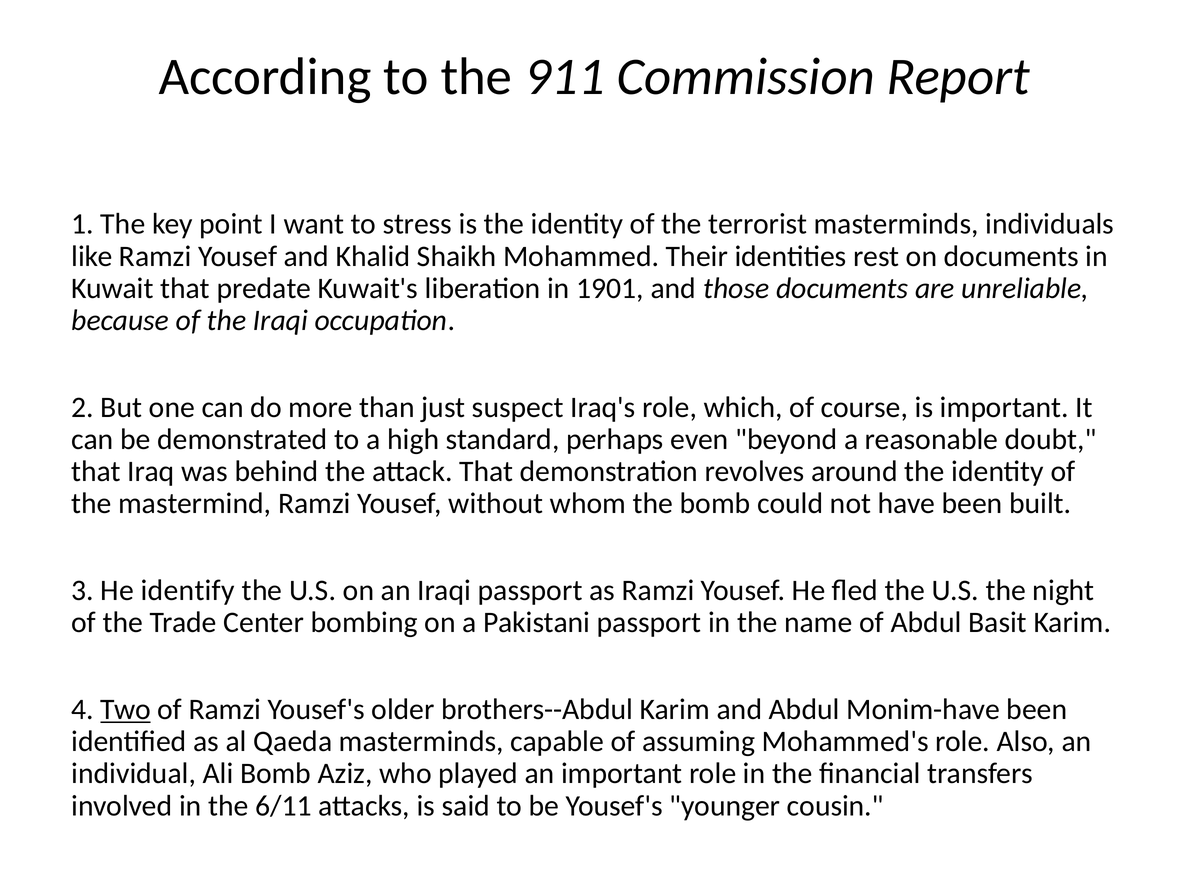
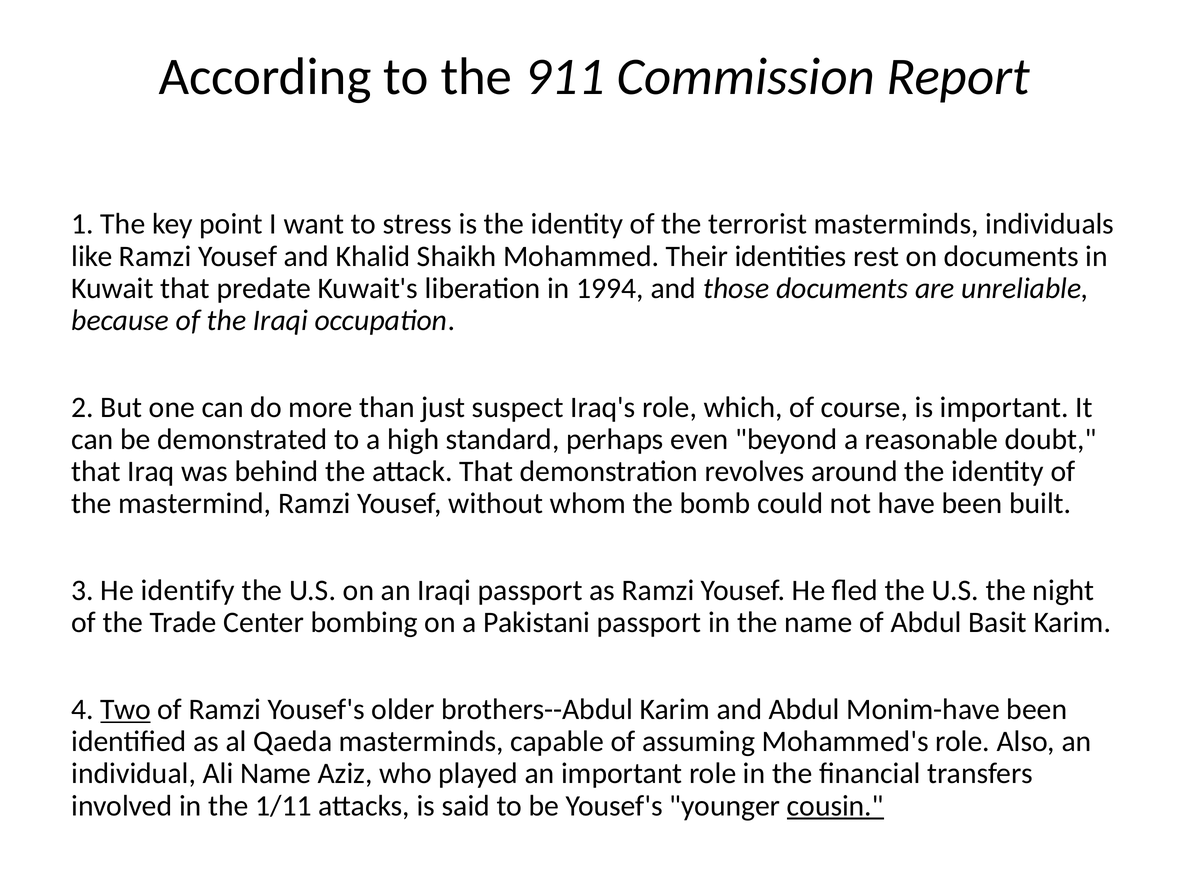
1901: 1901 -> 1994
Ali Bomb: Bomb -> Name
6/11: 6/11 -> 1/11
cousin underline: none -> present
